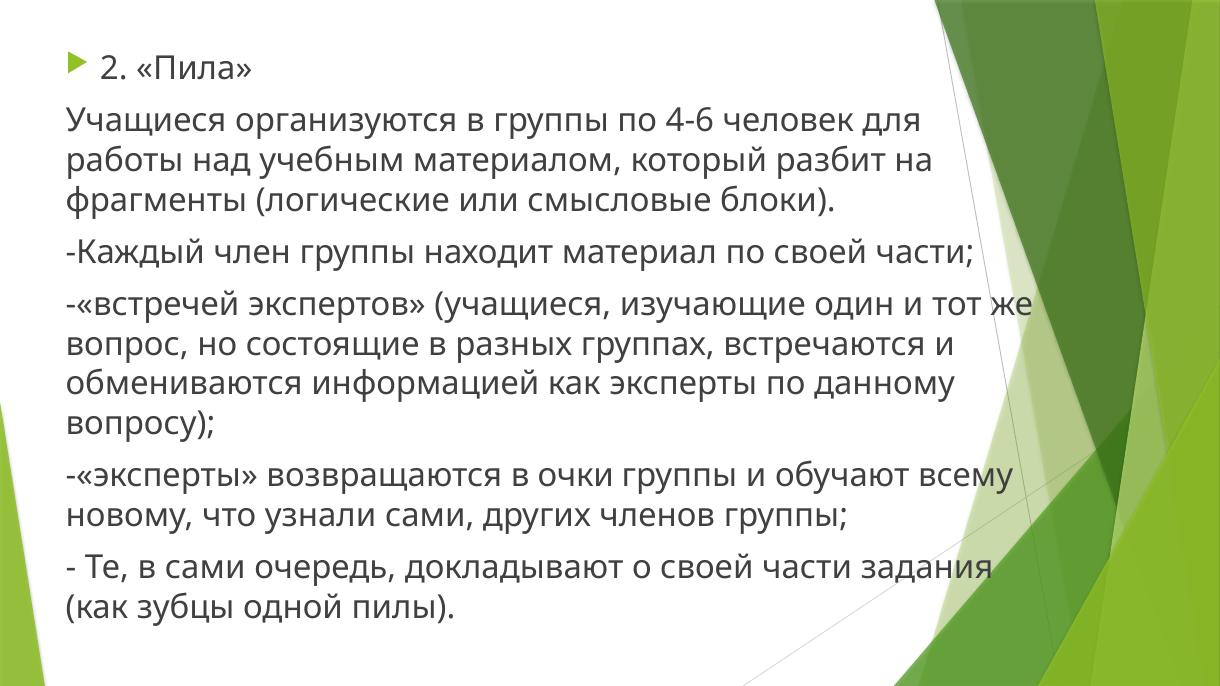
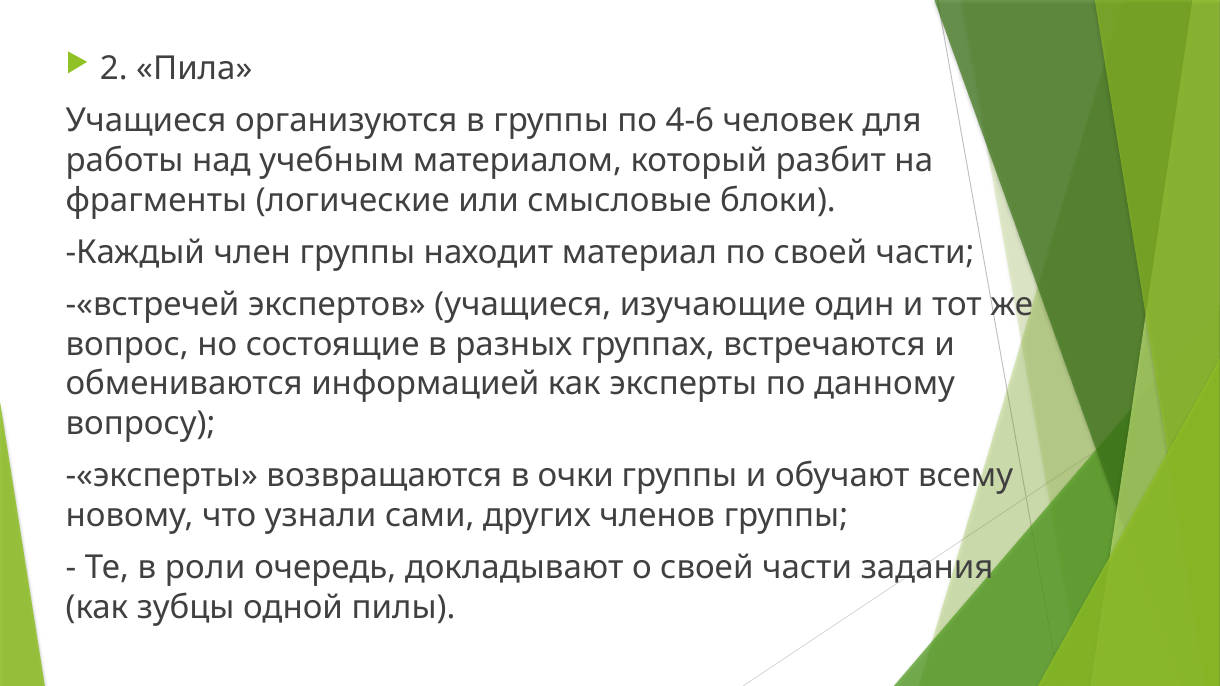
в сами: сами -> роли
